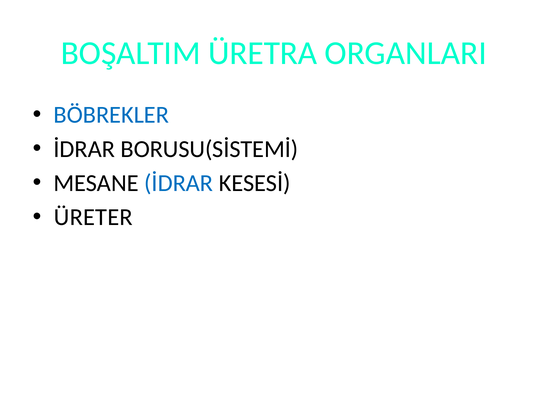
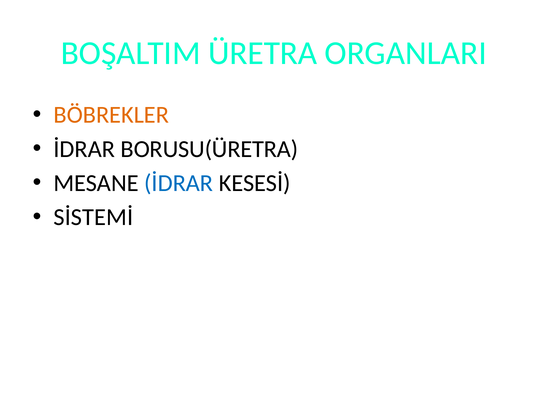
BÖBREKLER colour: blue -> orange
BORUSU(SİSTEMİ: BORUSU(SİSTEMİ -> BORUSU(ÜRETRA
ÜRETER: ÜRETER -> SİSTEMİ
